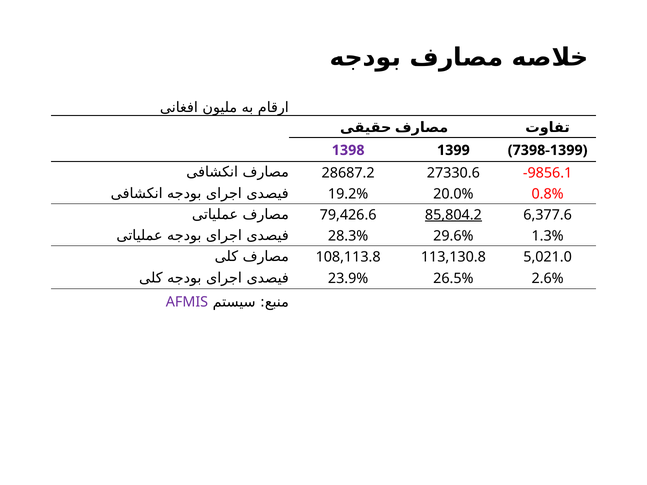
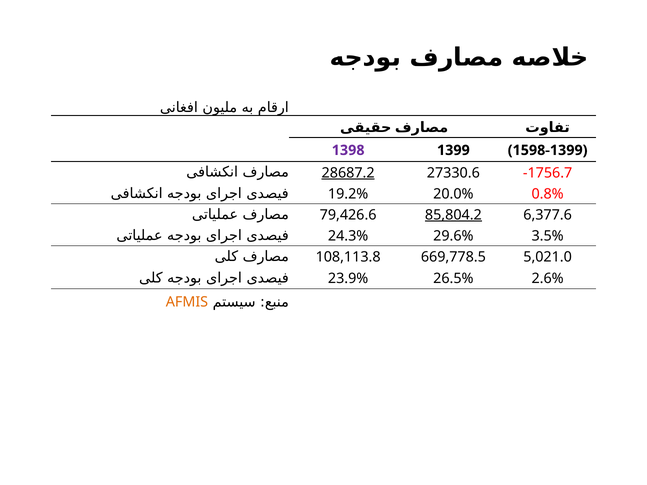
7398-1399: 7398-1399 -> 1598-1399
28687.2 underline: none -> present
-9856.1: -9856.1 -> -1756.7
28.3%: 28.3% -> 24.3%
1.3%: 1.3% -> 3.5%
113,130.8: 113,130.8 -> 669,778.5
AFMIS colour: purple -> orange
